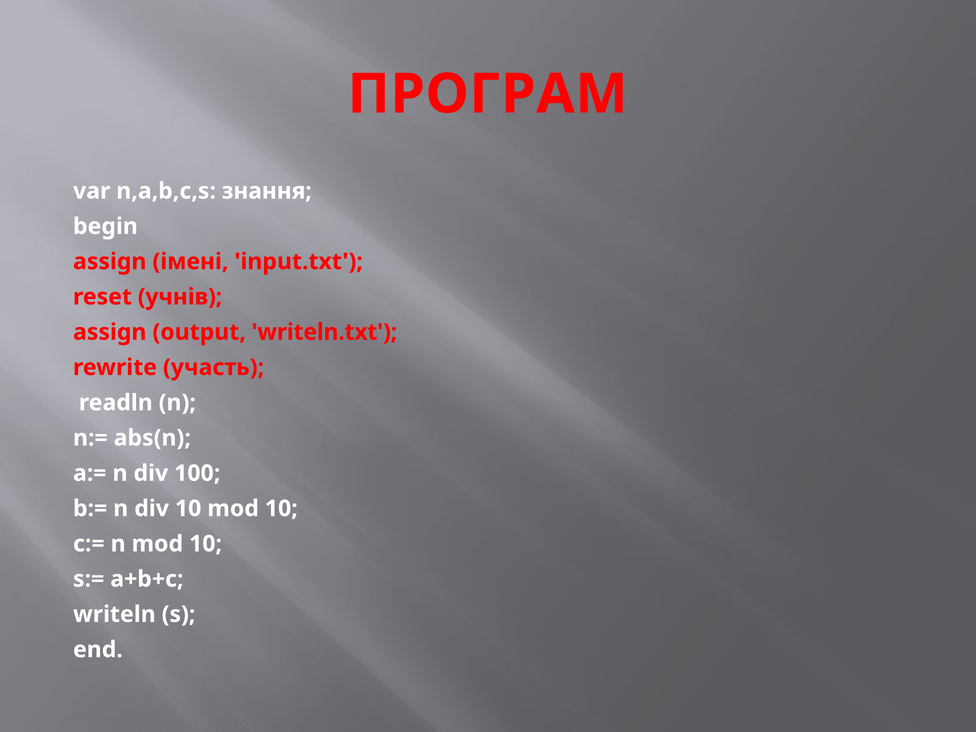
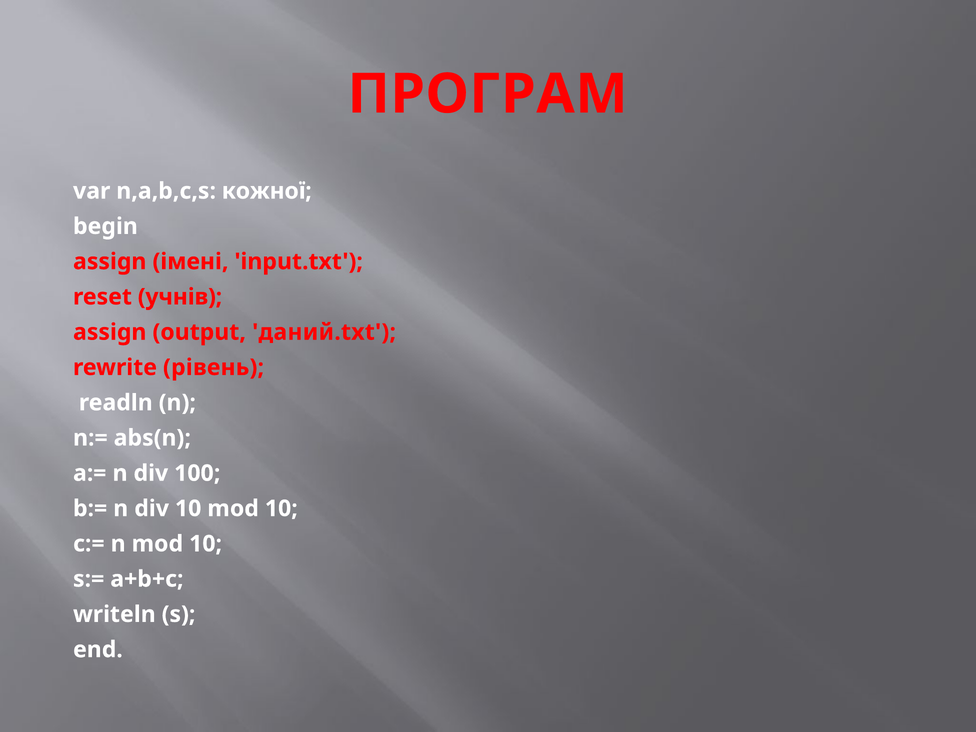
знання: знання -> кожної
writeln.txt: writeln.txt -> даний.txt
участь: участь -> рівень
